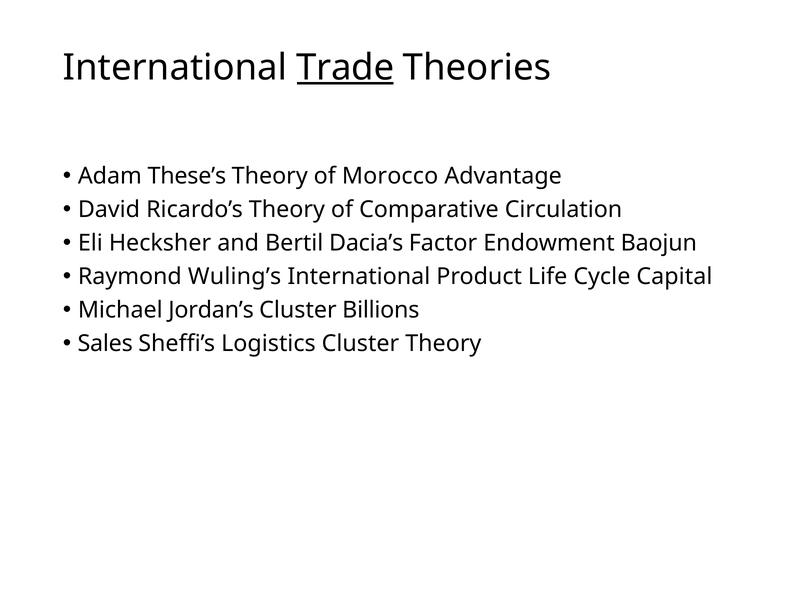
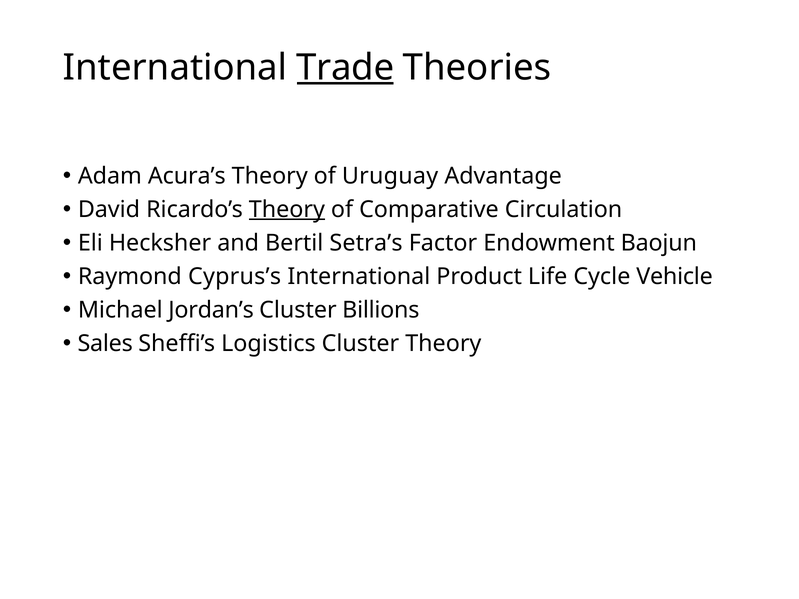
These’s: These’s -> Acura’s
Morocco: Morocco -> Uruguay
Theory at (287, 209) underline: none -> present
Dacia’s: Dacia’s -> Setra’s
Wuling’s: Wuling’s -> Cyprus’s
Capital: Capital -> Vehicle
